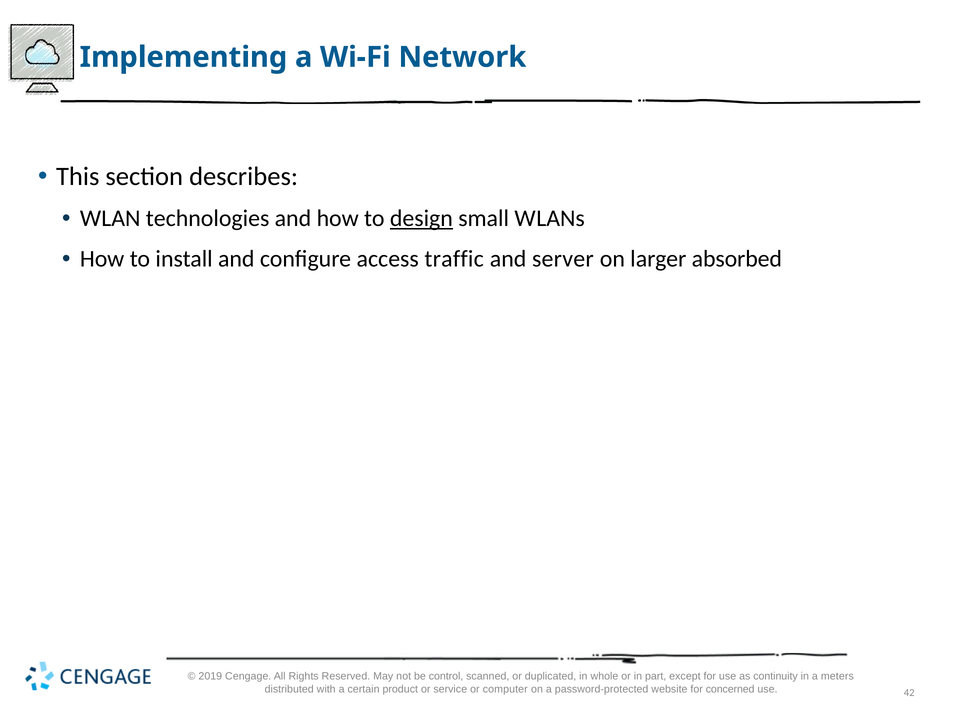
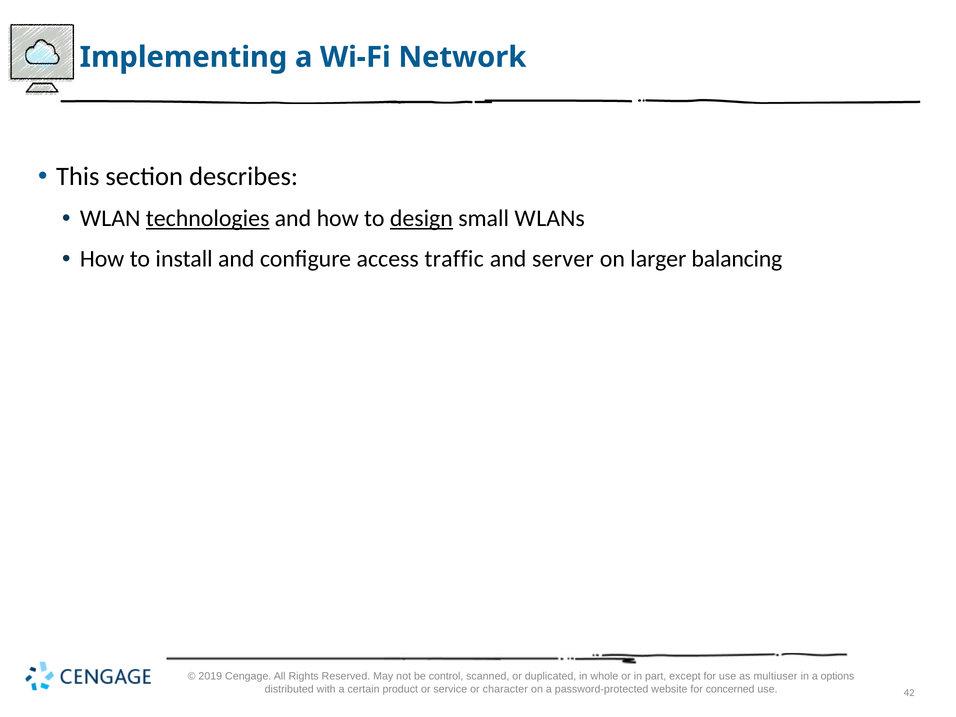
technologies underline: none -> present
absorbed: absorbed -> balancing
continuity: continuity -> multiuser
meters: meters -> options
computer: computer -> character
